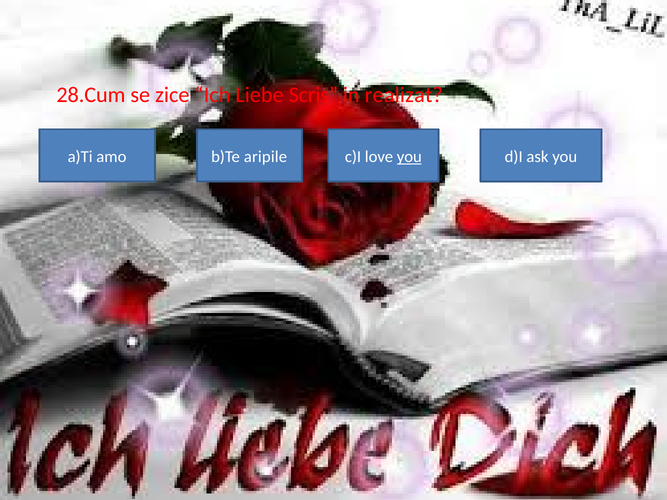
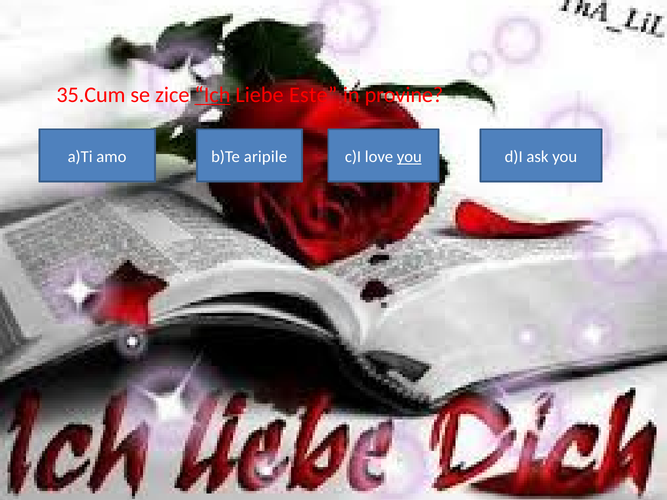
28.Cum: 28.Cum -> 35.Cum
Ich underline: none -> present
Scris: Scris -> Este
realizat: realizat -> provine
